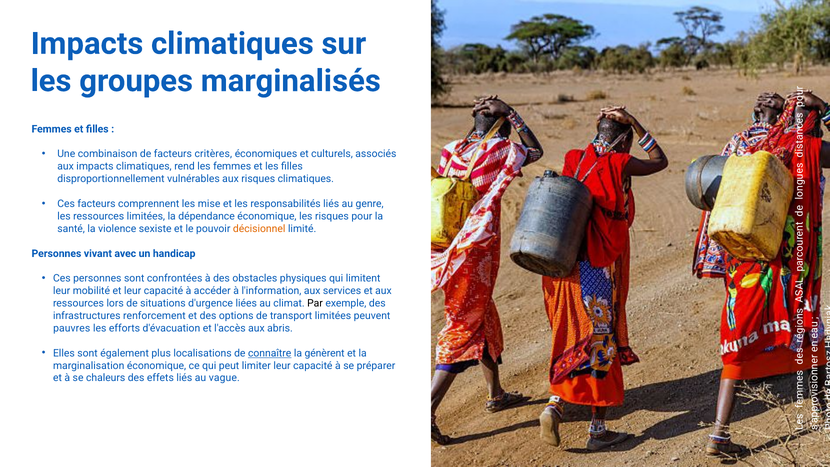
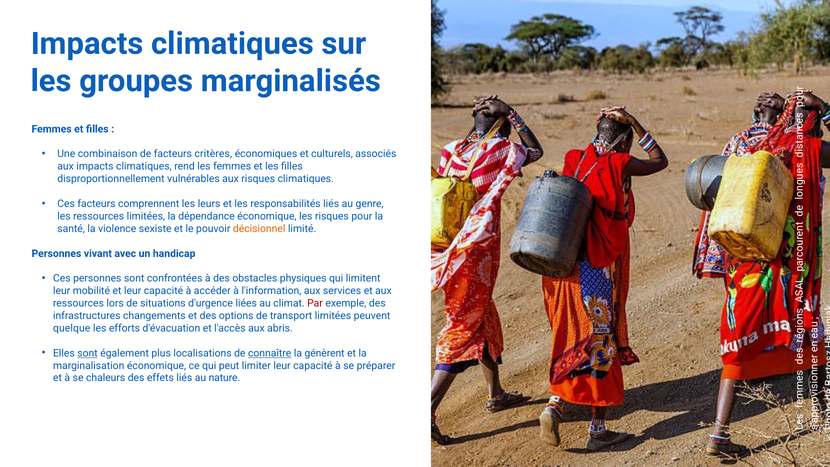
mise: mise -> leurs
Par colour: black -> red
renforcement: renforcement -> changements
pauvres: pauvres -> quelque
sont at (87, 353) underline: none -> present
vague: vague -> nature
